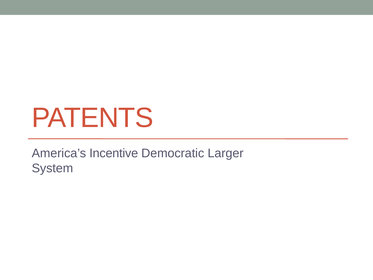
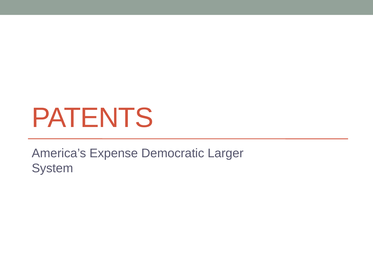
Incentive: Incentive -> Expense
